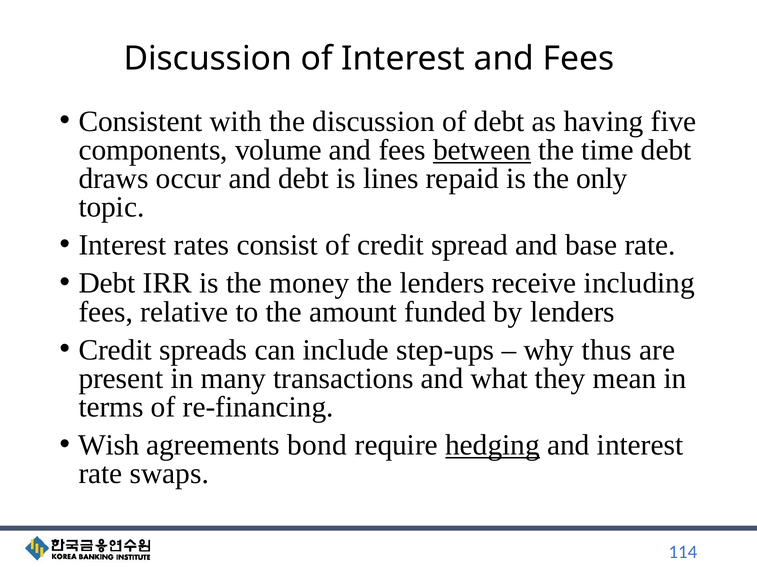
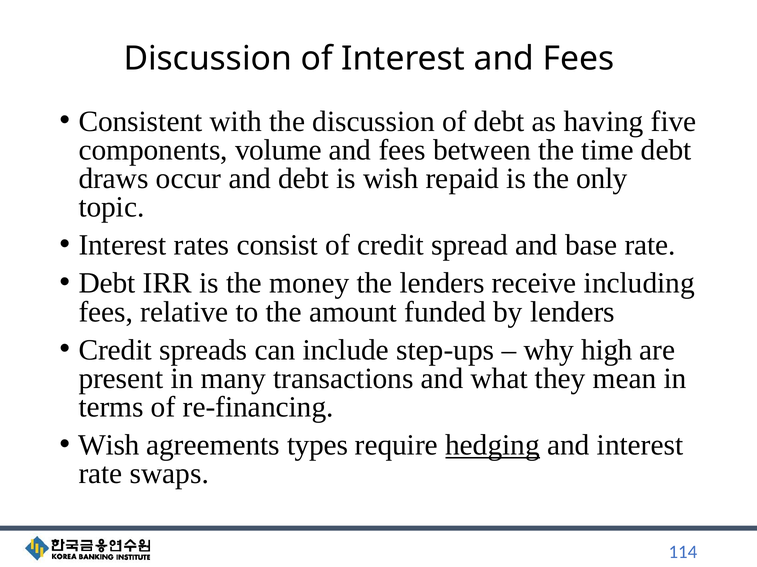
between underline: present -> none
is lines: lines -> wish
thus: thus -> high
bond: bond -> types
